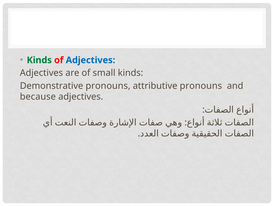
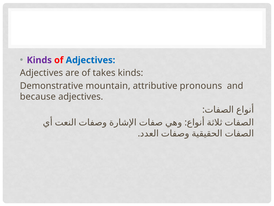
Kinds at (39, 60) colour: green -> purple
small: small -> takes
Demonstrative pronouns: pronouns -> mountain
